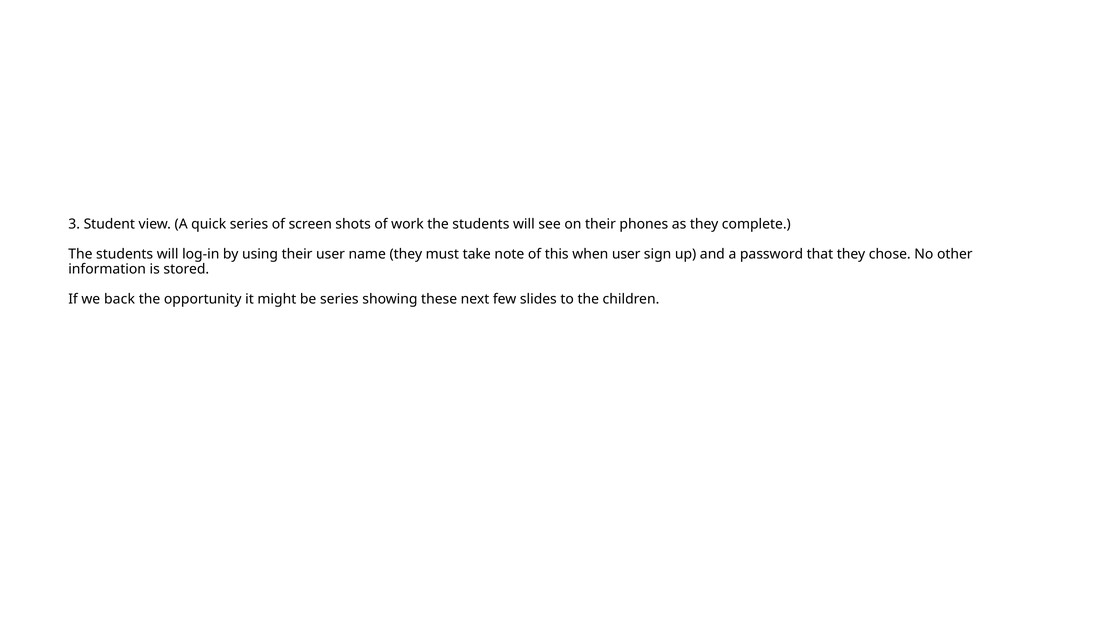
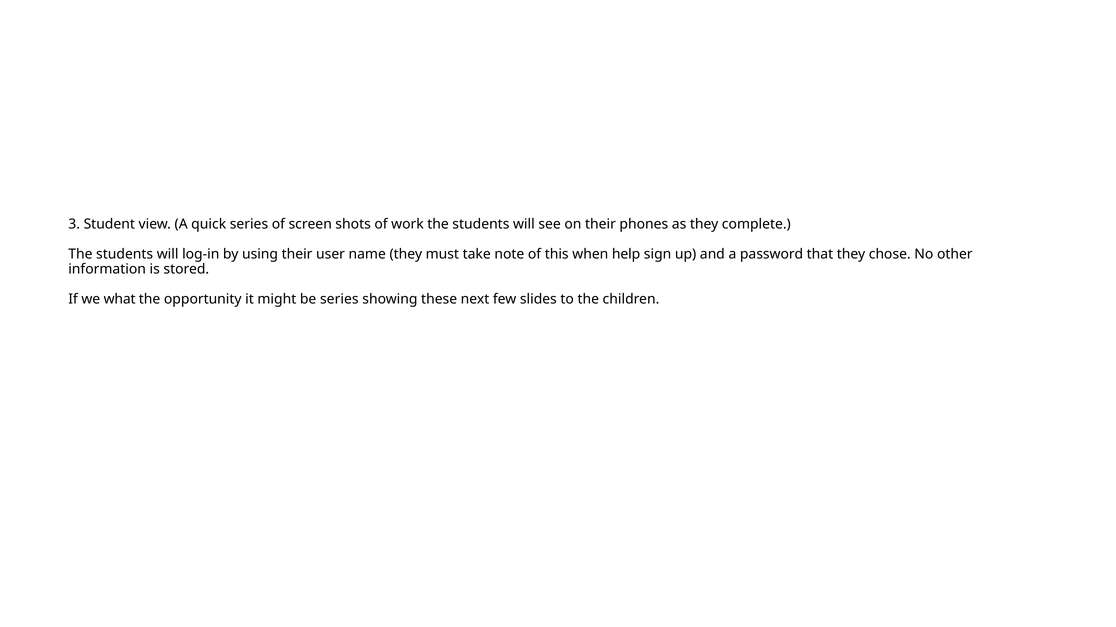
when user: user -> help
back: back -> what
